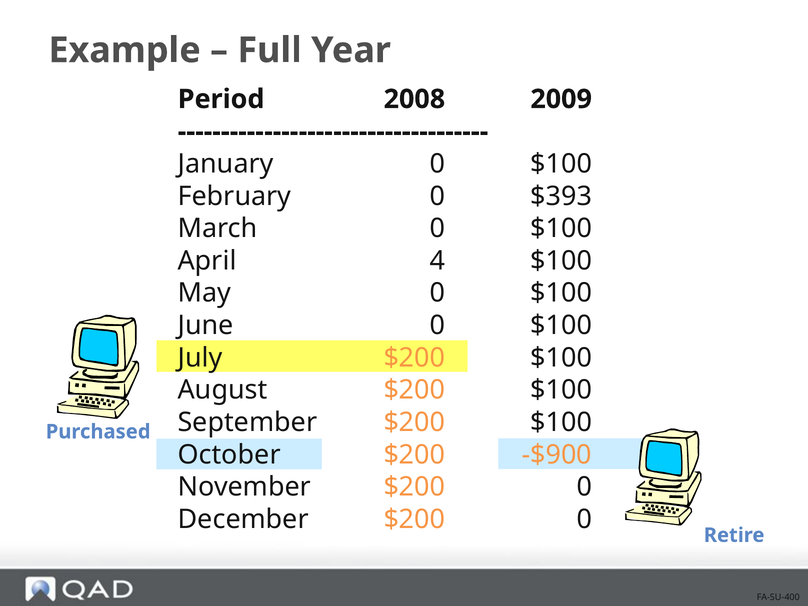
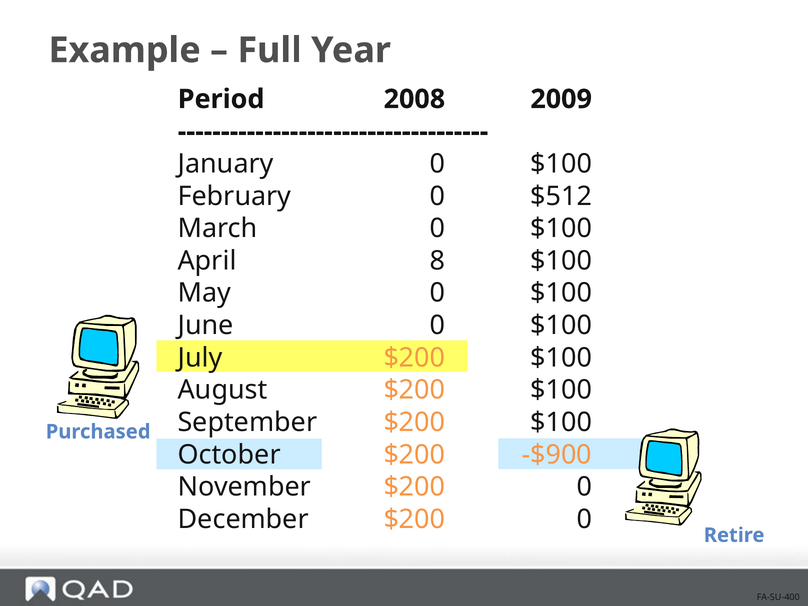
$393: $393 -> $512
4: 4 -> 8
